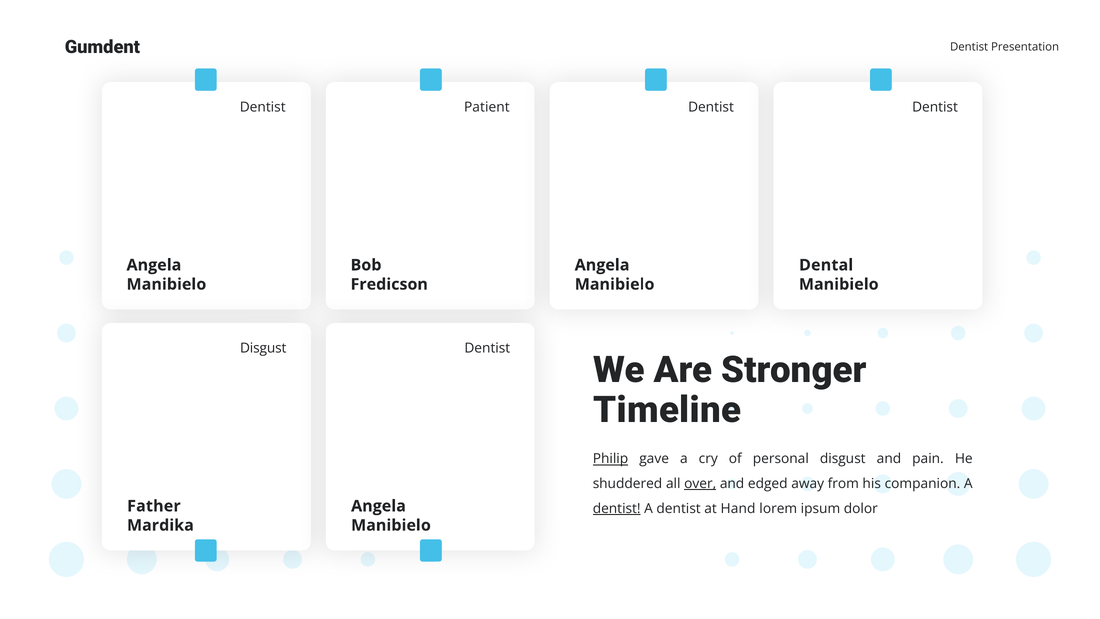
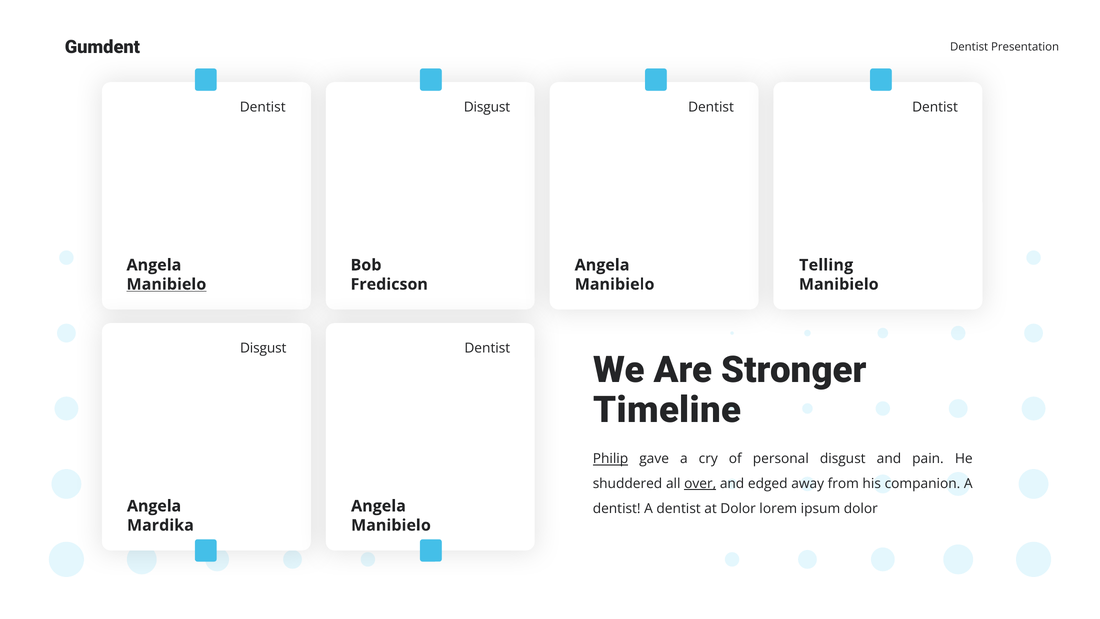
Patient at (487, 107): Patient -> Disgust
Dental: Dental -> Telling
Manibielo at (166, 284) underline: none -> present
Father at (154, 506): Father -> Angela
dentist at (617, 508) underline: present -> none
at Hand: Hand -> Dolor
